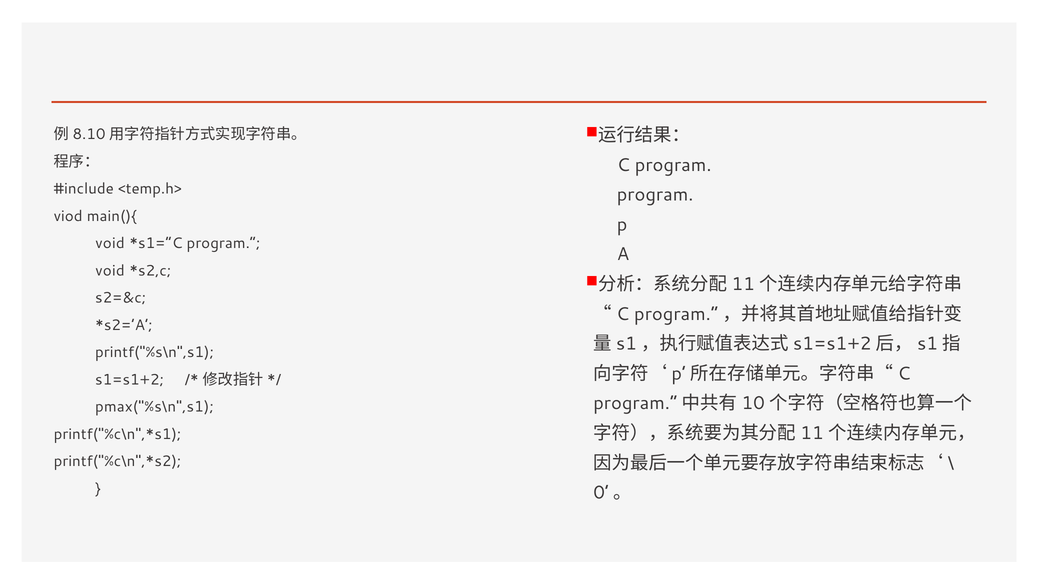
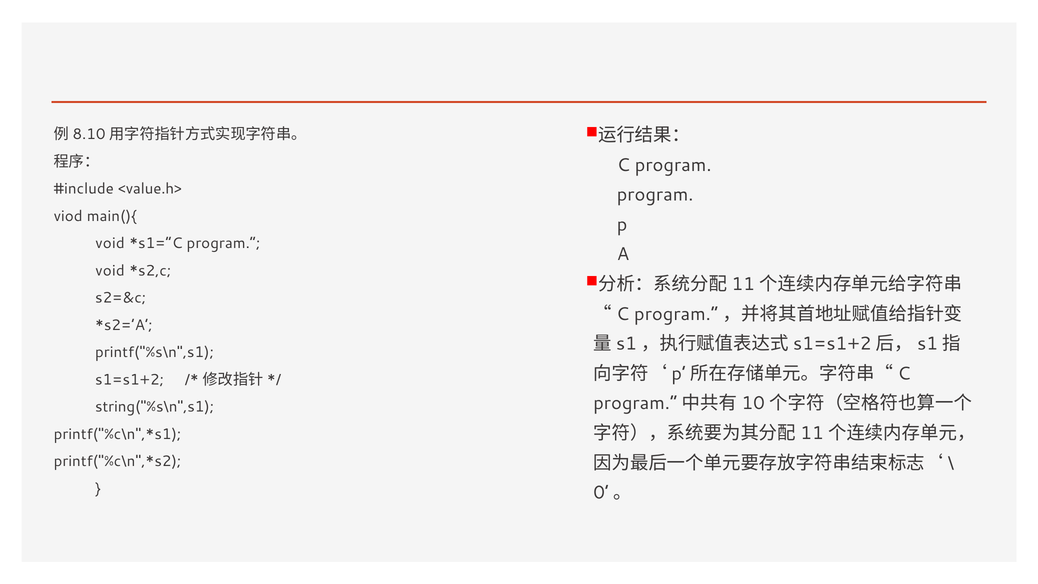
<temp.h>: <temp.h> -> <value.h>
pmax("%s\n",s1: pmax("%s\n",s1 -> string("%s\n",s1
